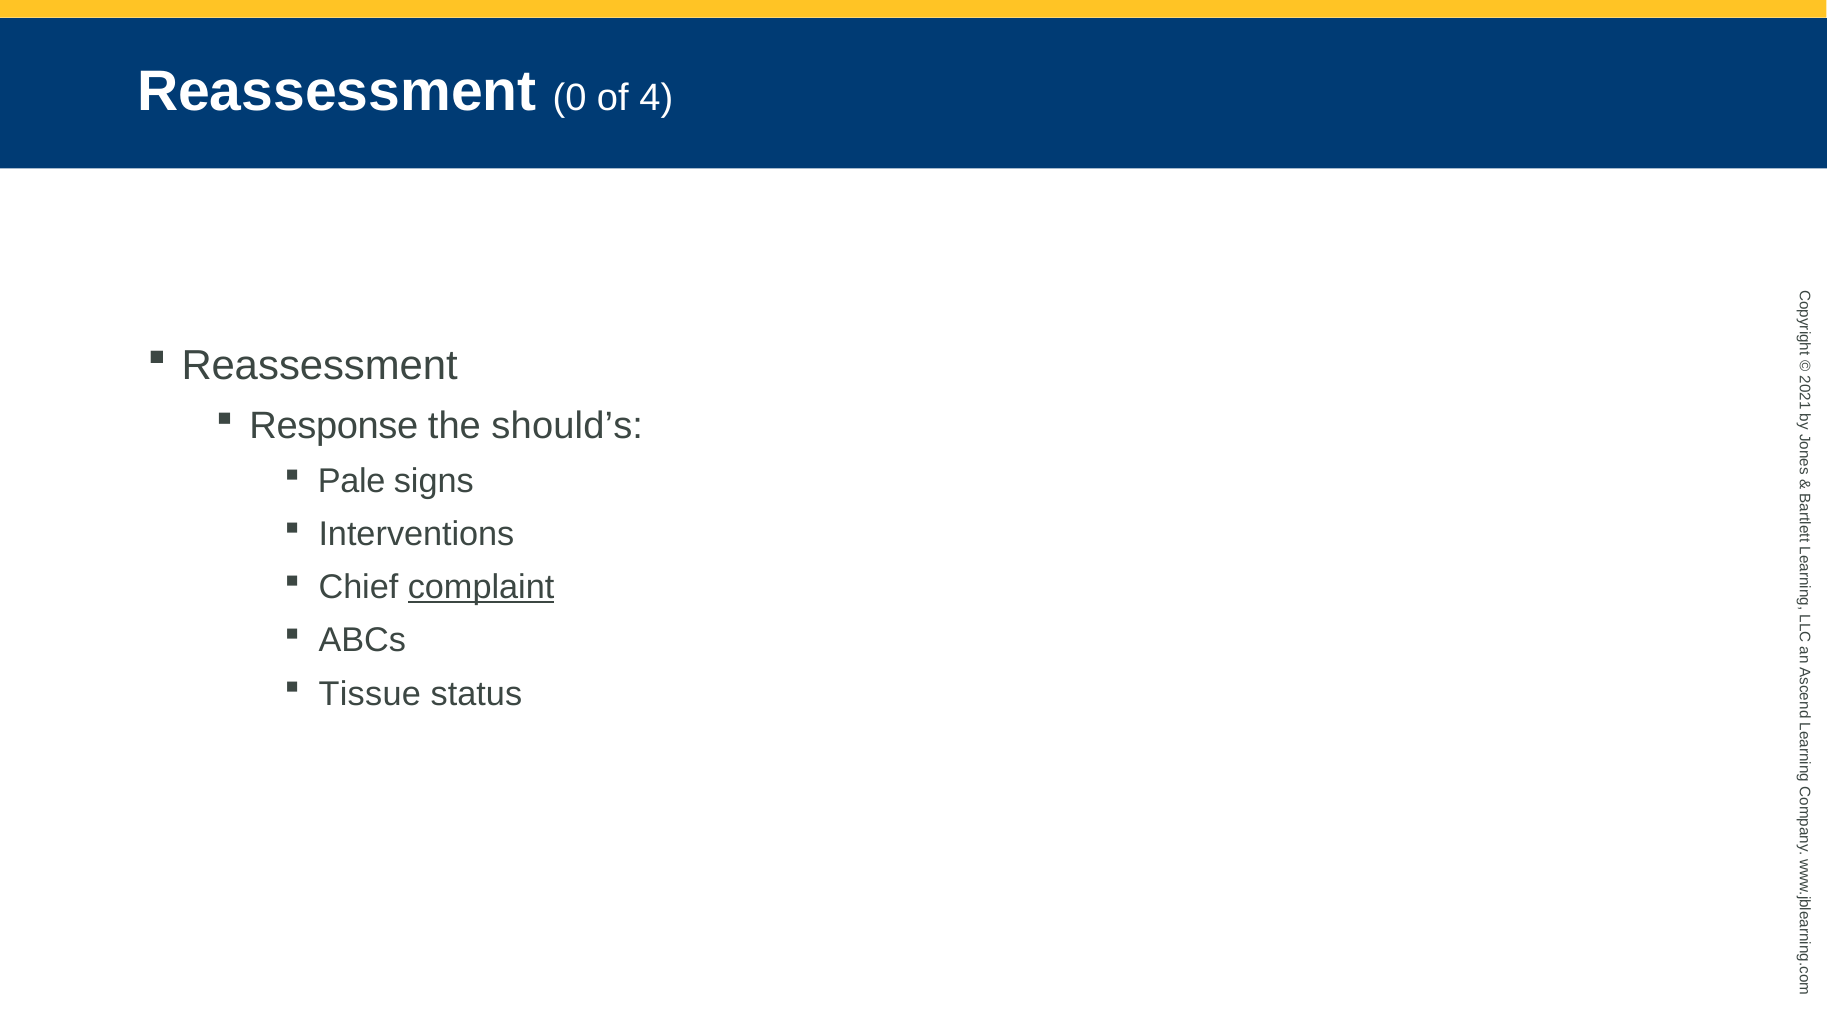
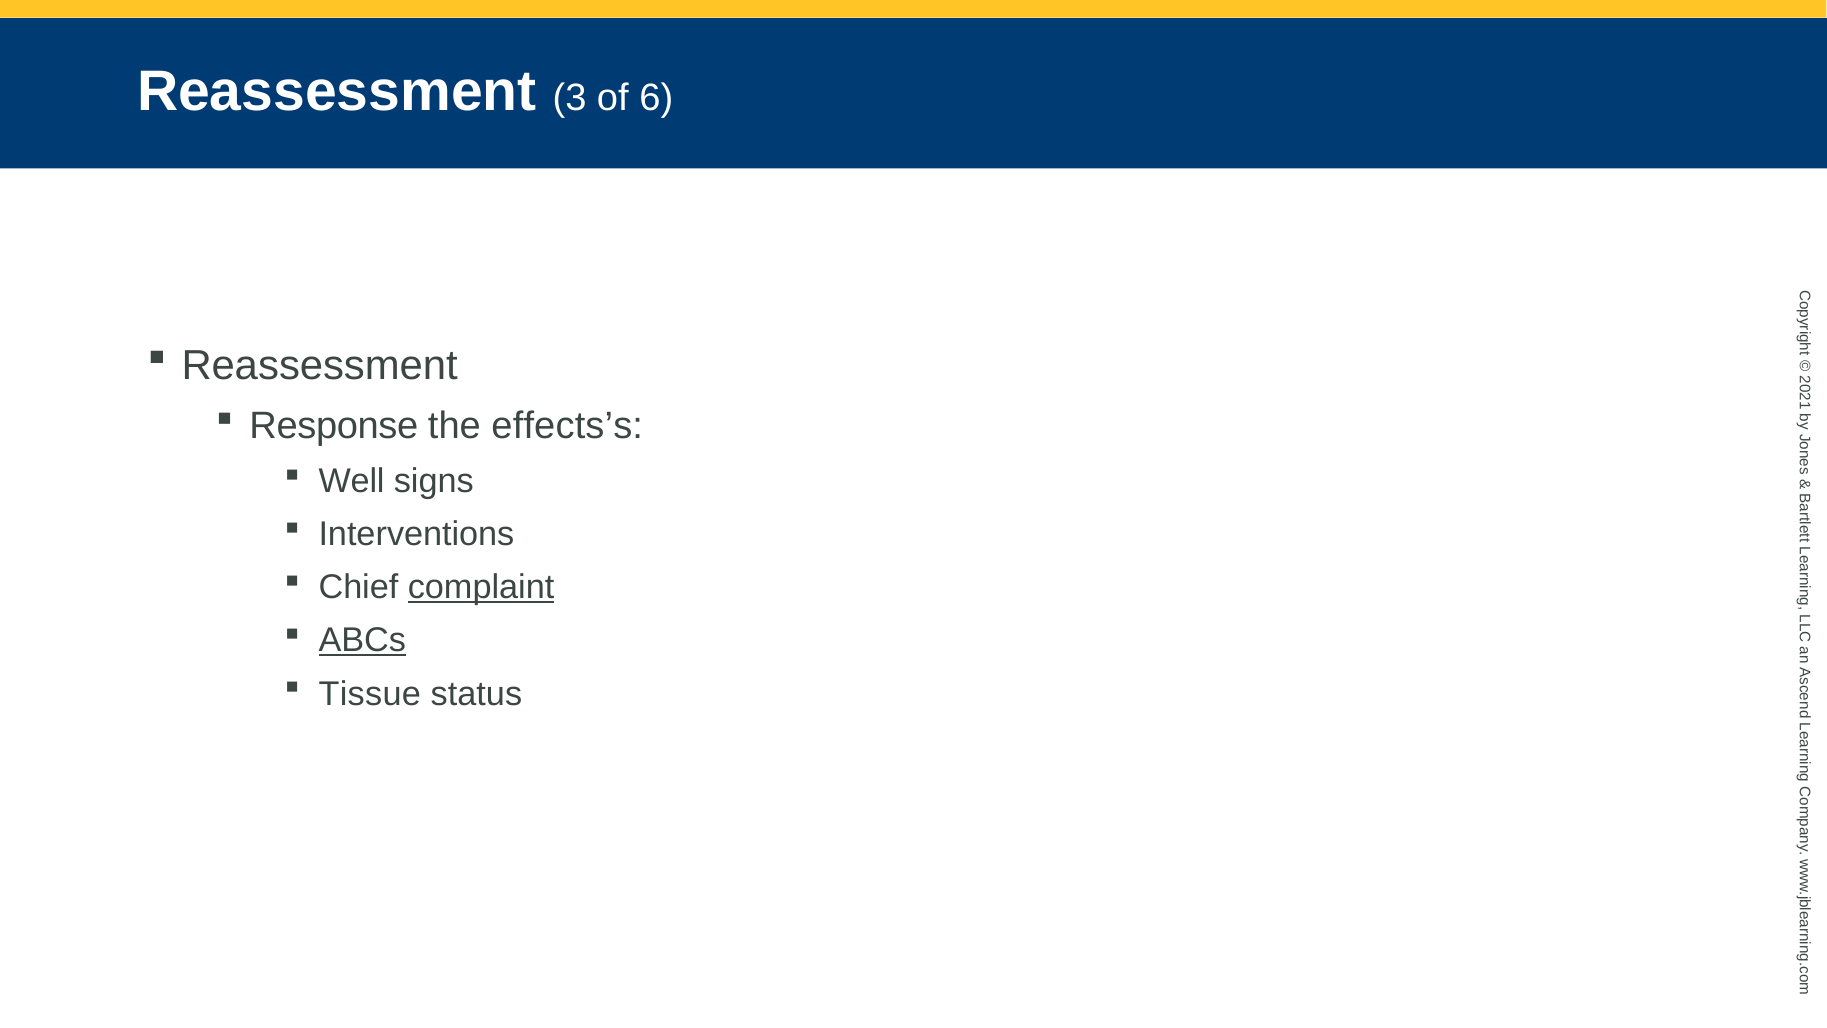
Reassessment 0: 0 -> 3
4: 4 -> 6
should’s: should’s -> effects’s
Pale: Pale -> Well
ABCs underline: none -> present
